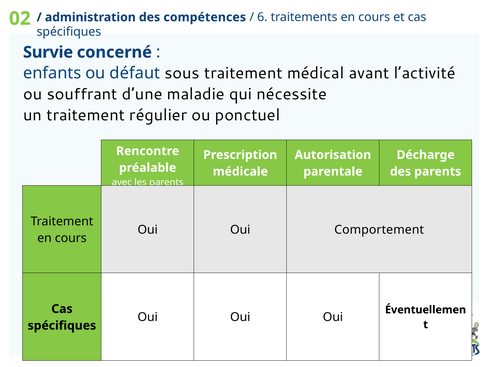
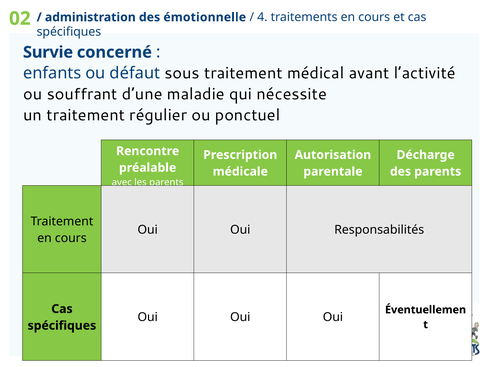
compétences: compétences -> émotionnelle
6: 6 -> 4
Comportement: Comportement -> Responsabilités
